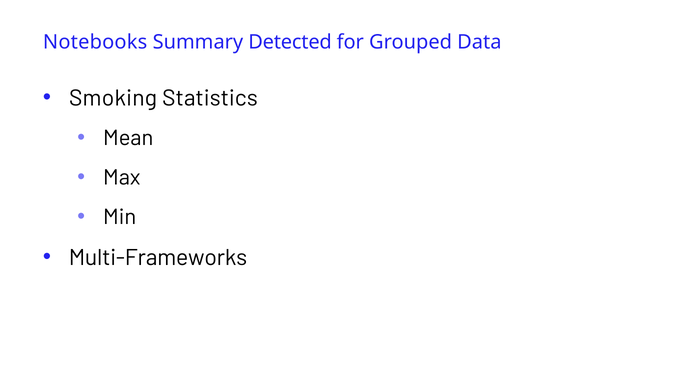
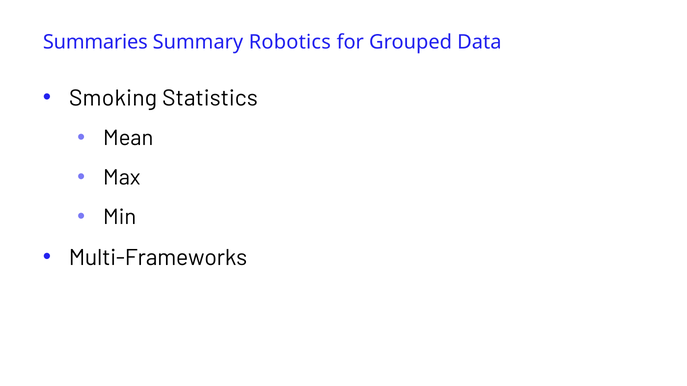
Notebooks: Notebooks -> Summaries
Detected: Detected -> Robotics
